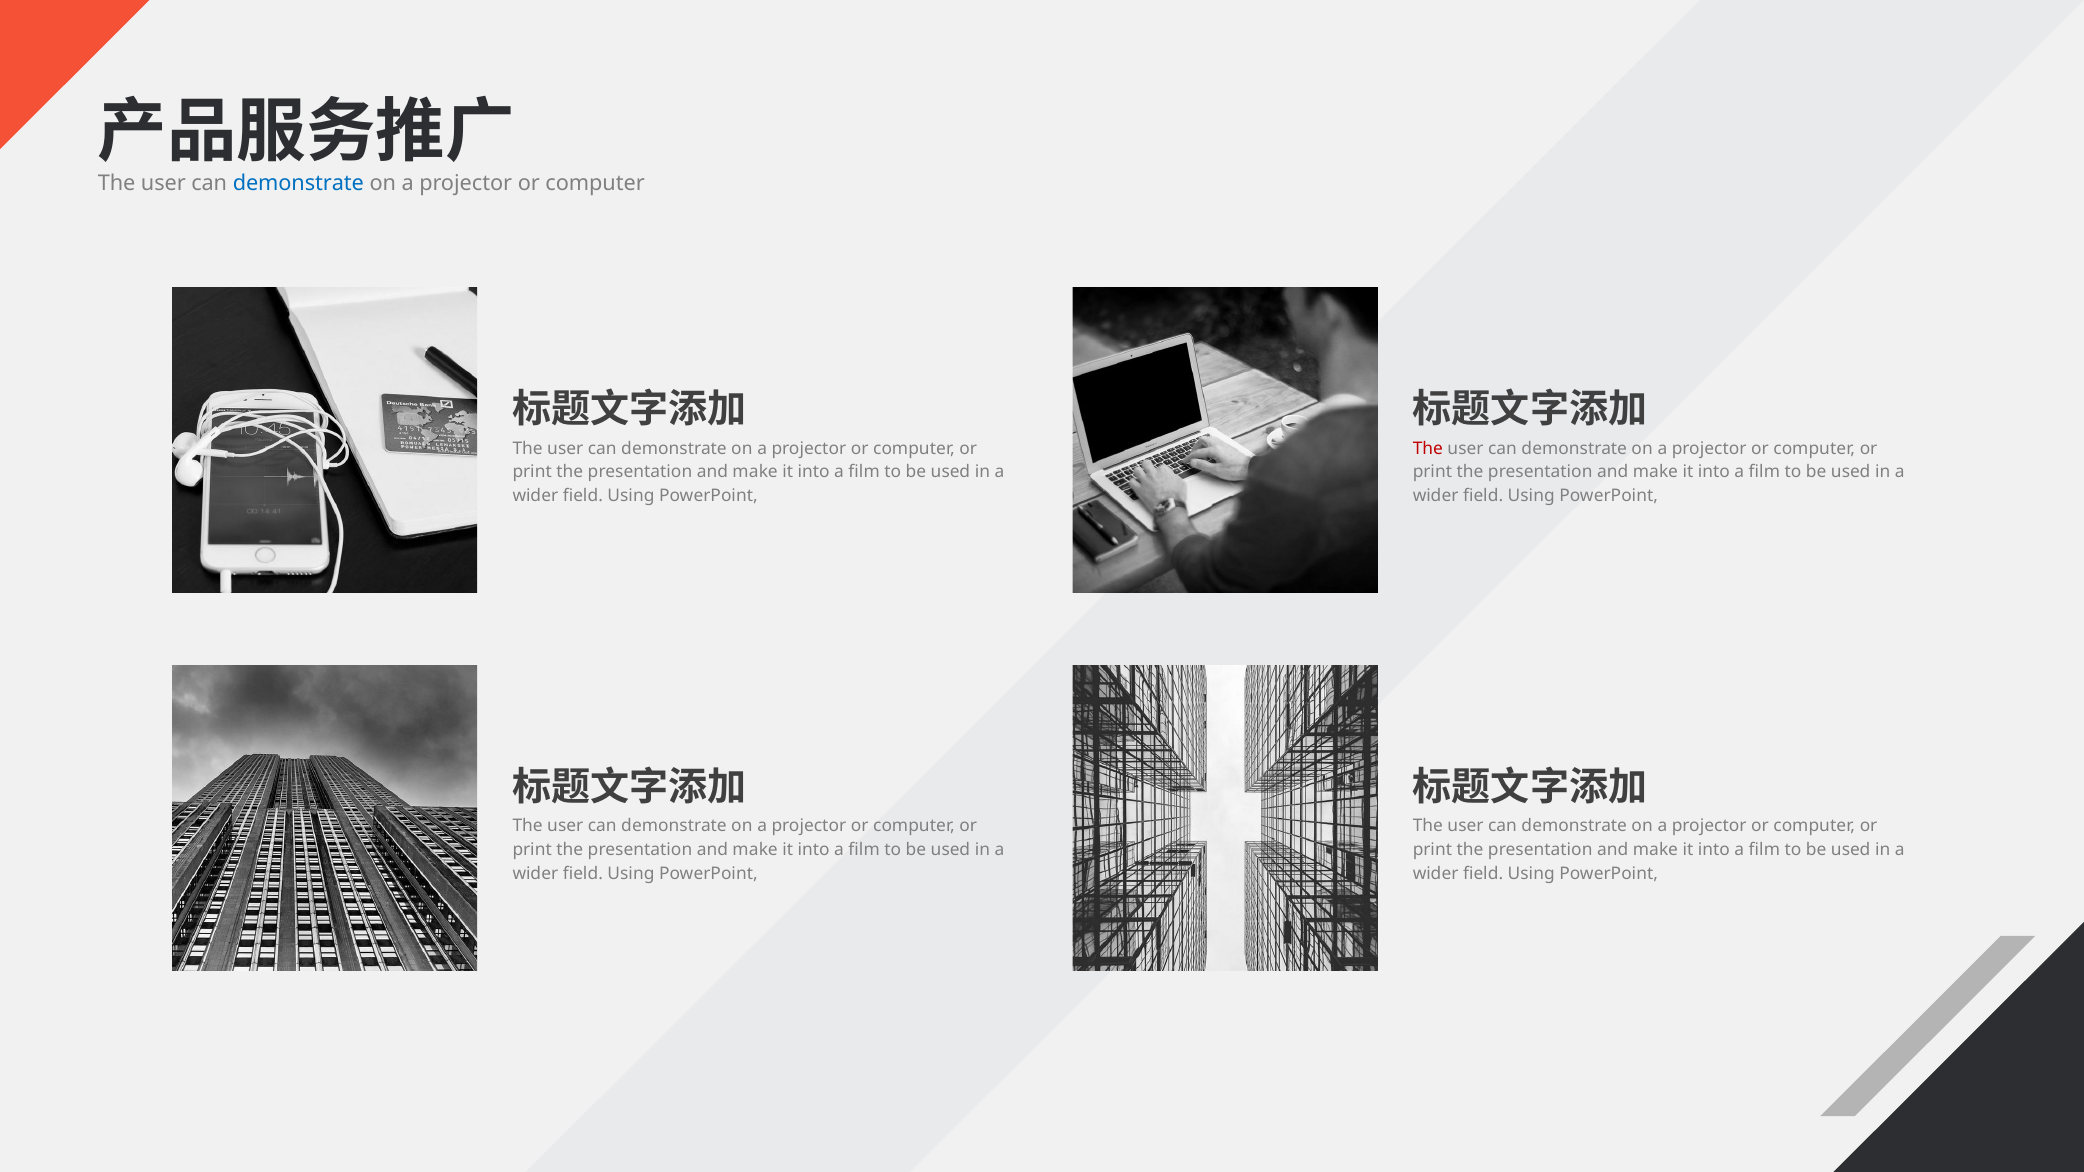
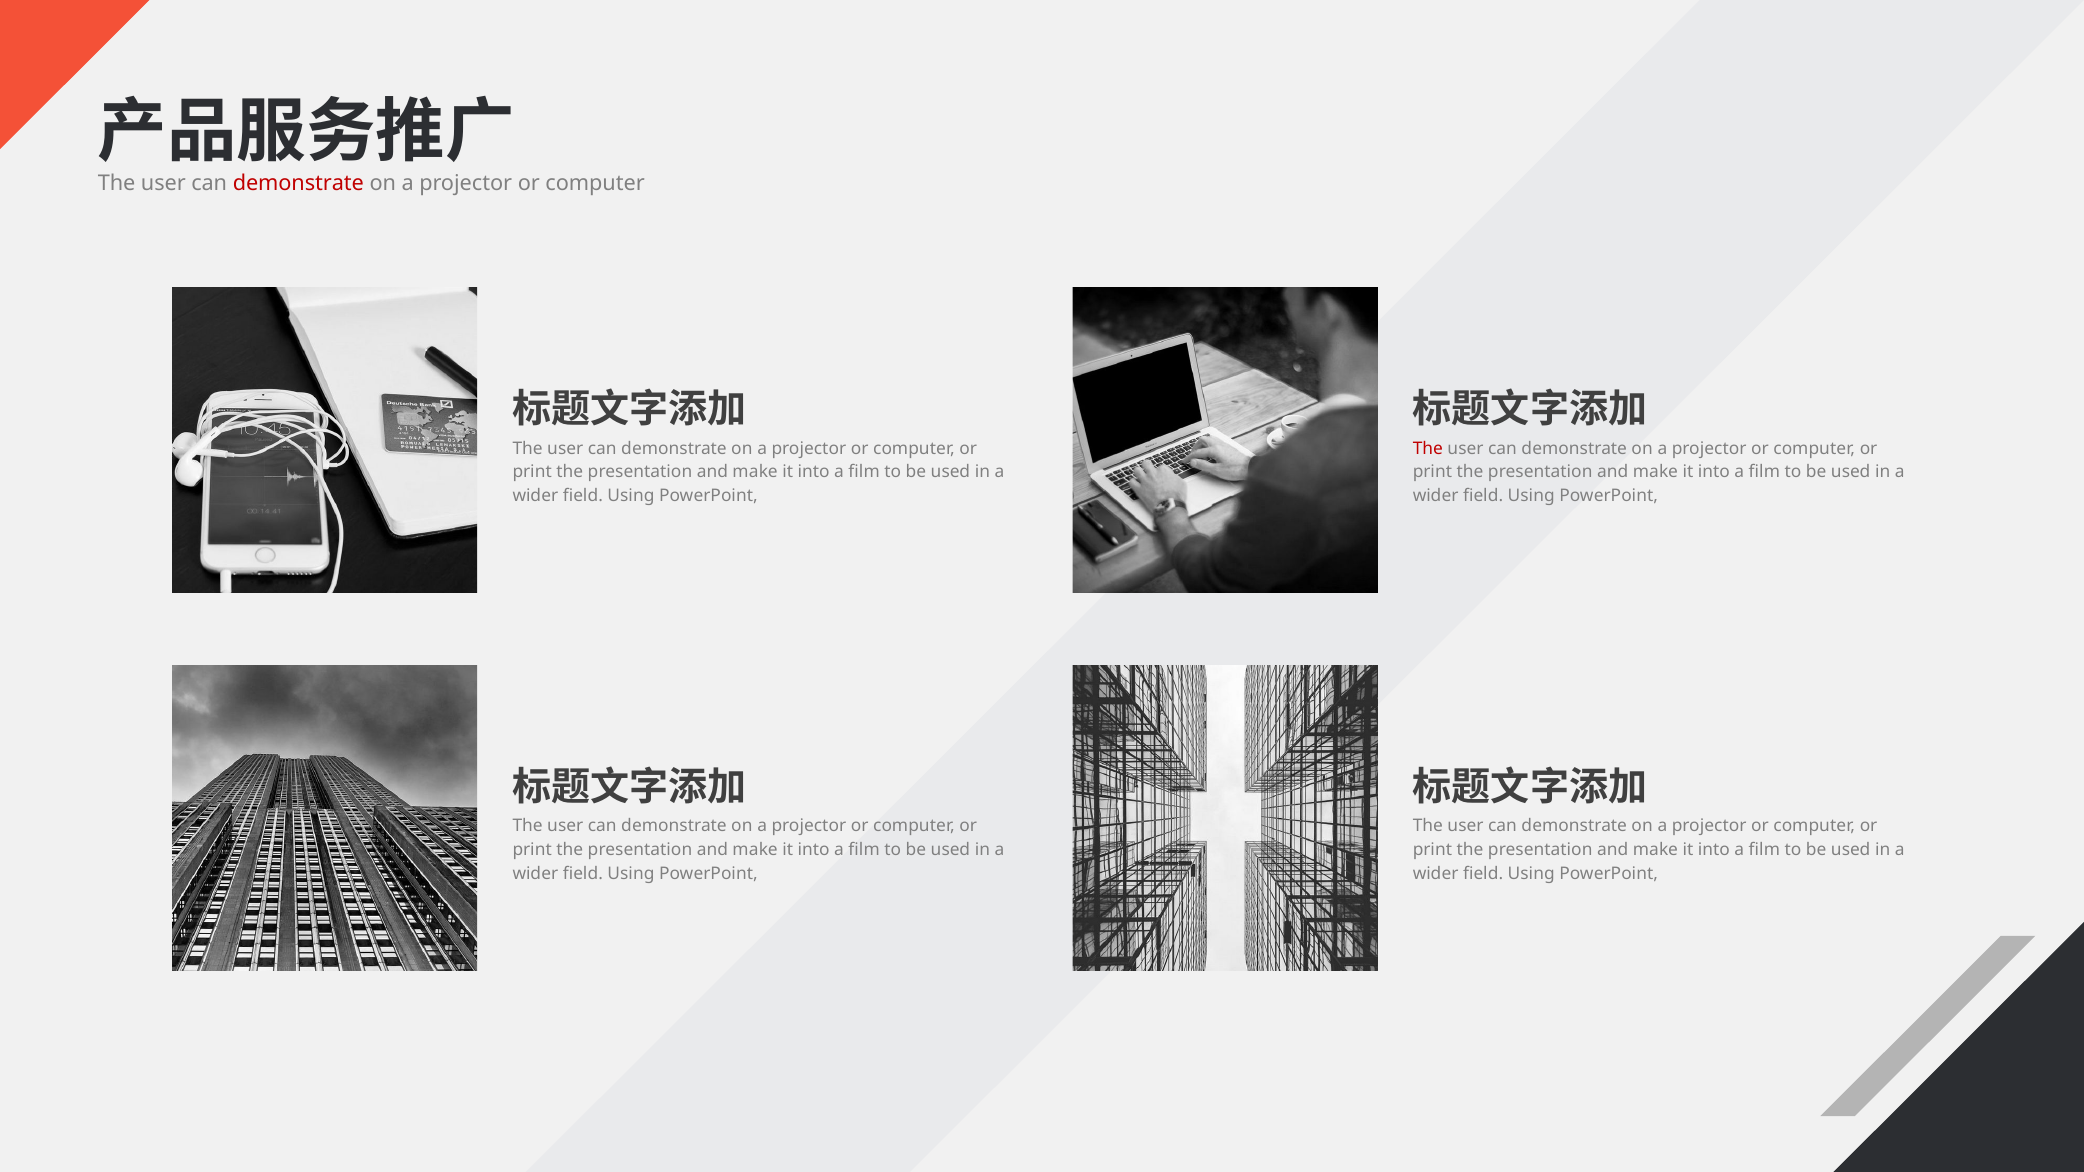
demonstrate at (298, 184) colour: blue -> red
